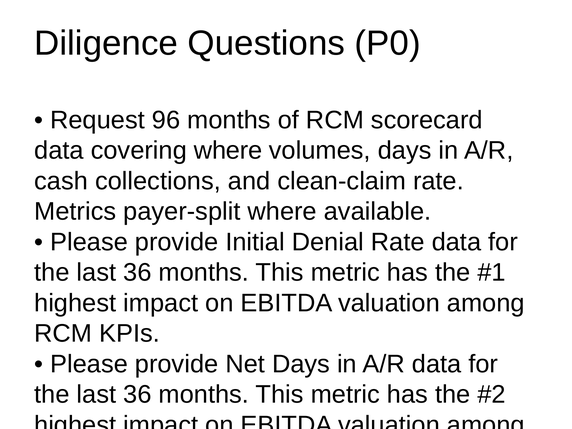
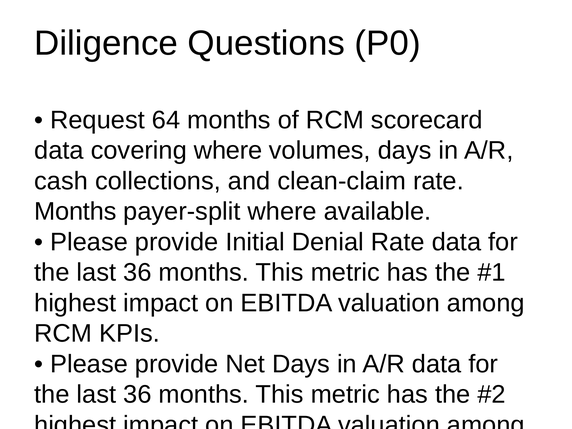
96: 96 -> 64
Metrics at (75, 211): Metrics -> Months
